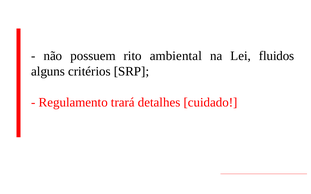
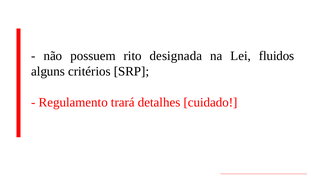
ambiental: ambiental -> designada
